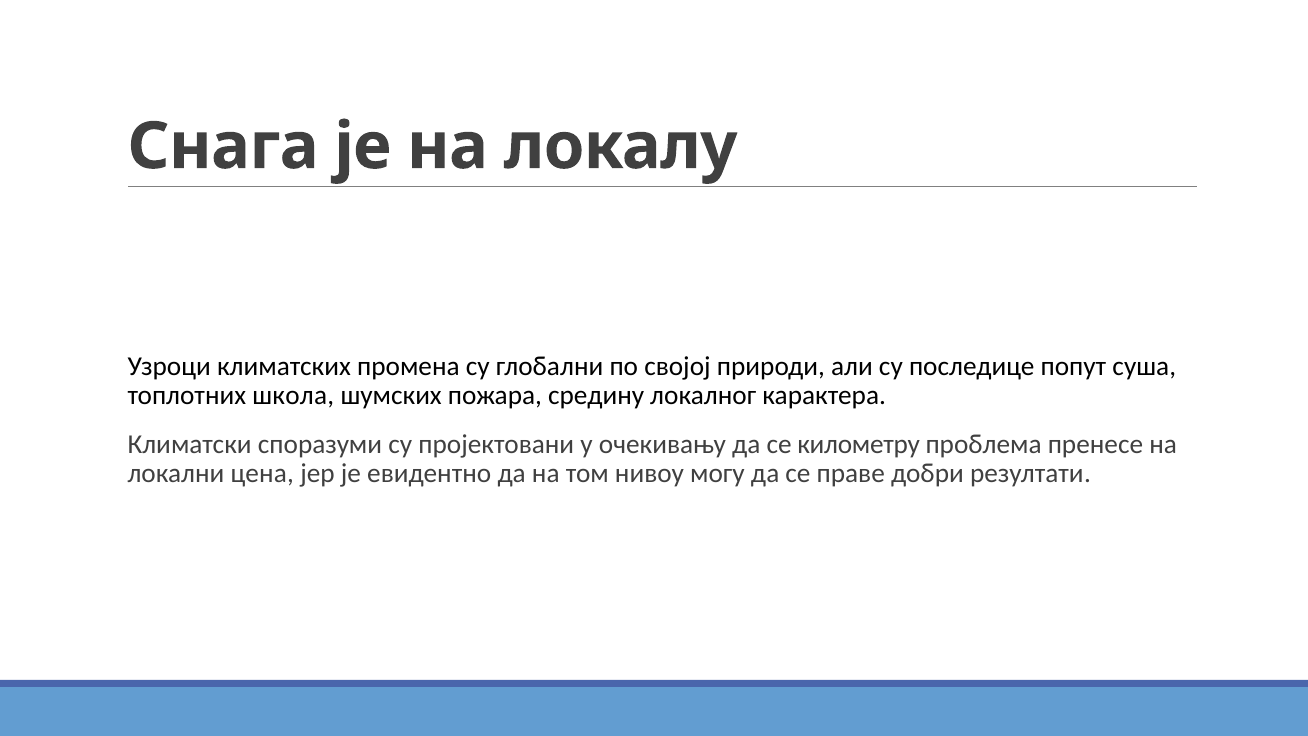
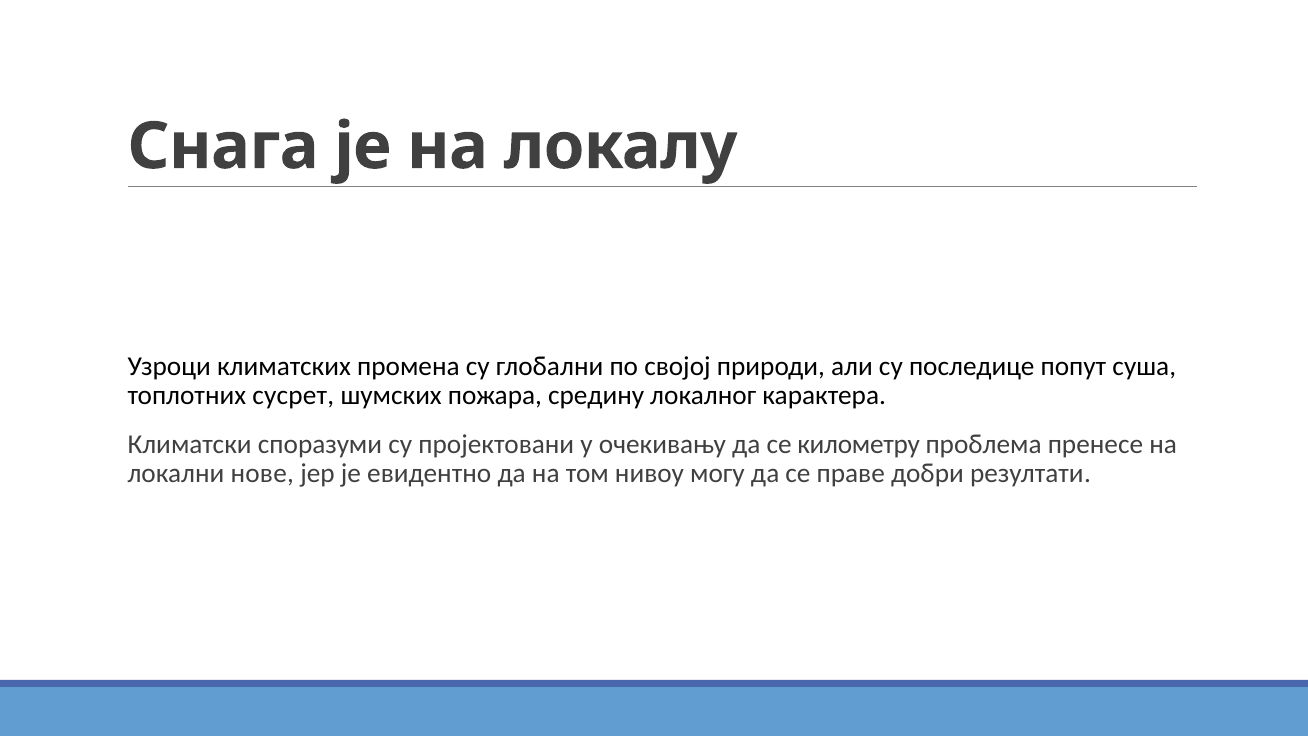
школа: школа -> сусрет
цена: цена -> нове
